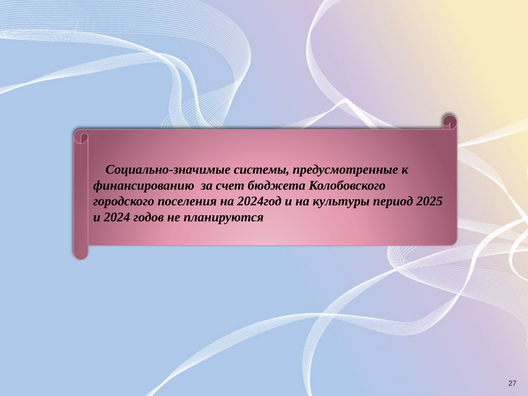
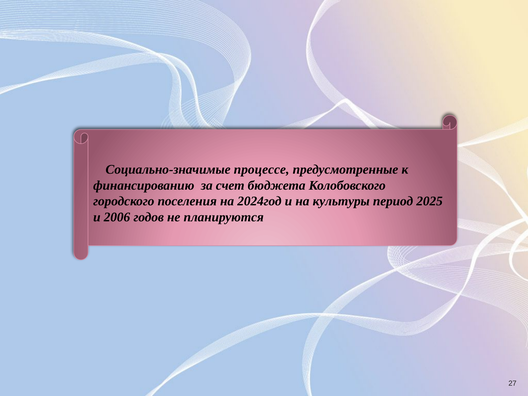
системы: системы -> процессе
2024: 2024 -> 2006
